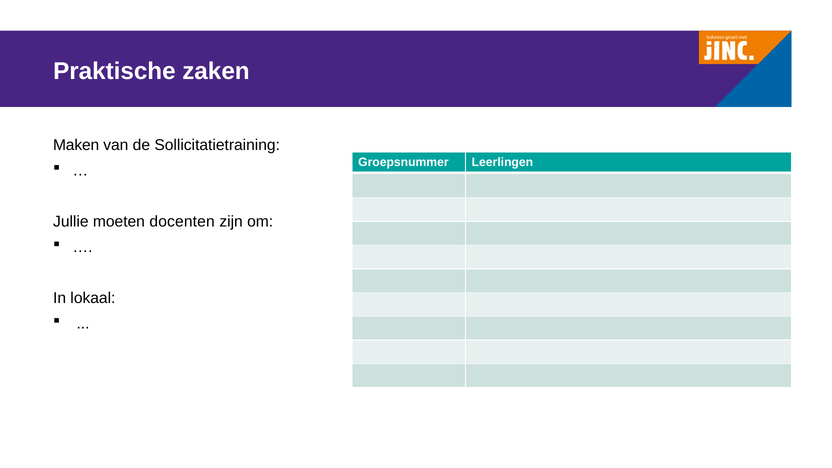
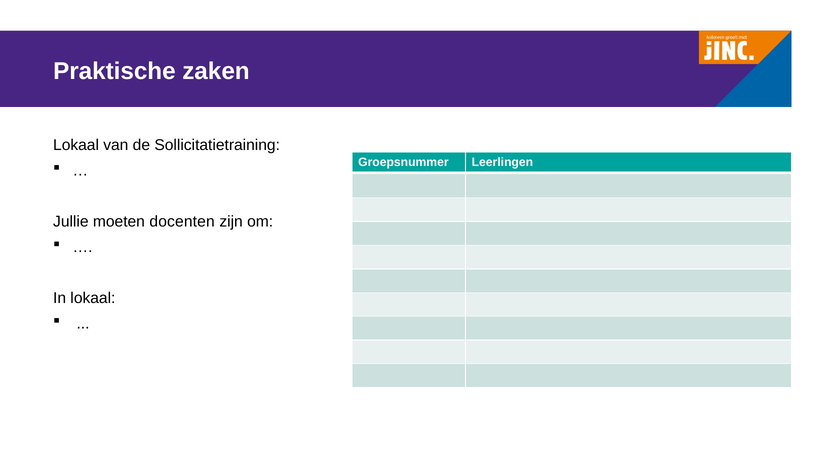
Maken at (76, 145): Maken -> Lokaal
